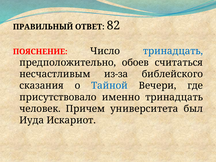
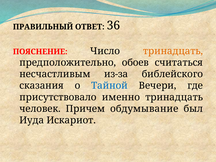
82: 82 -> 36
тринадцать at (173, 51) colour: blue -> orange
университета: университета -> обдумывание
